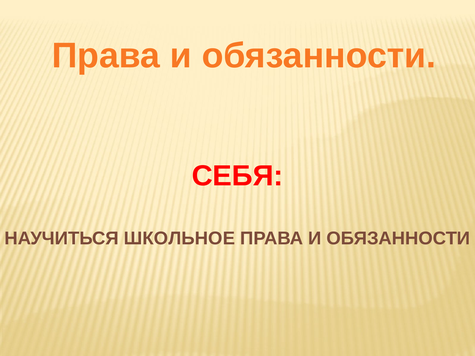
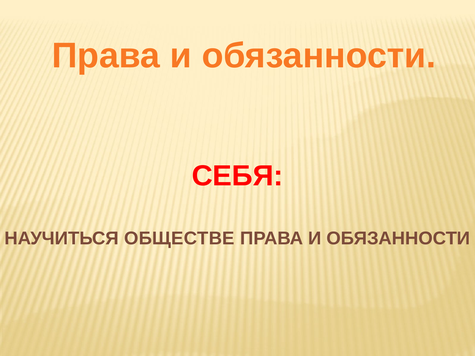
ШКОЛЬНОЕ: ШКОЛЬНОЕ -> ОБЩЕСТВЕ
